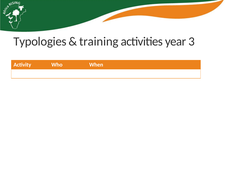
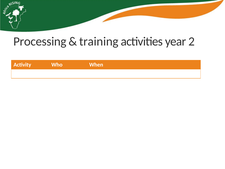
Typologies: Typologies -> Processing
3: 3 -> 2
